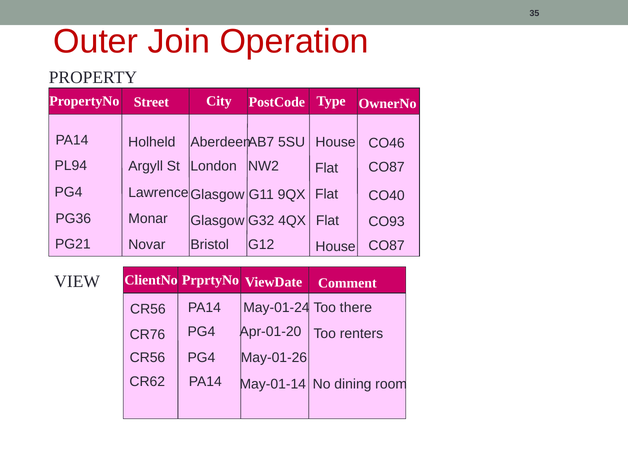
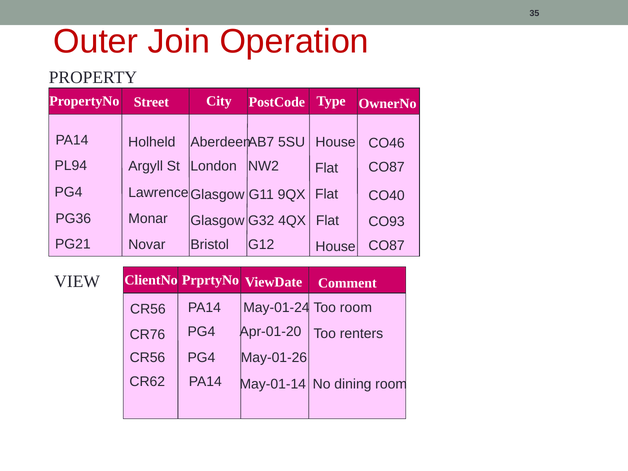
Too there: there -> room
